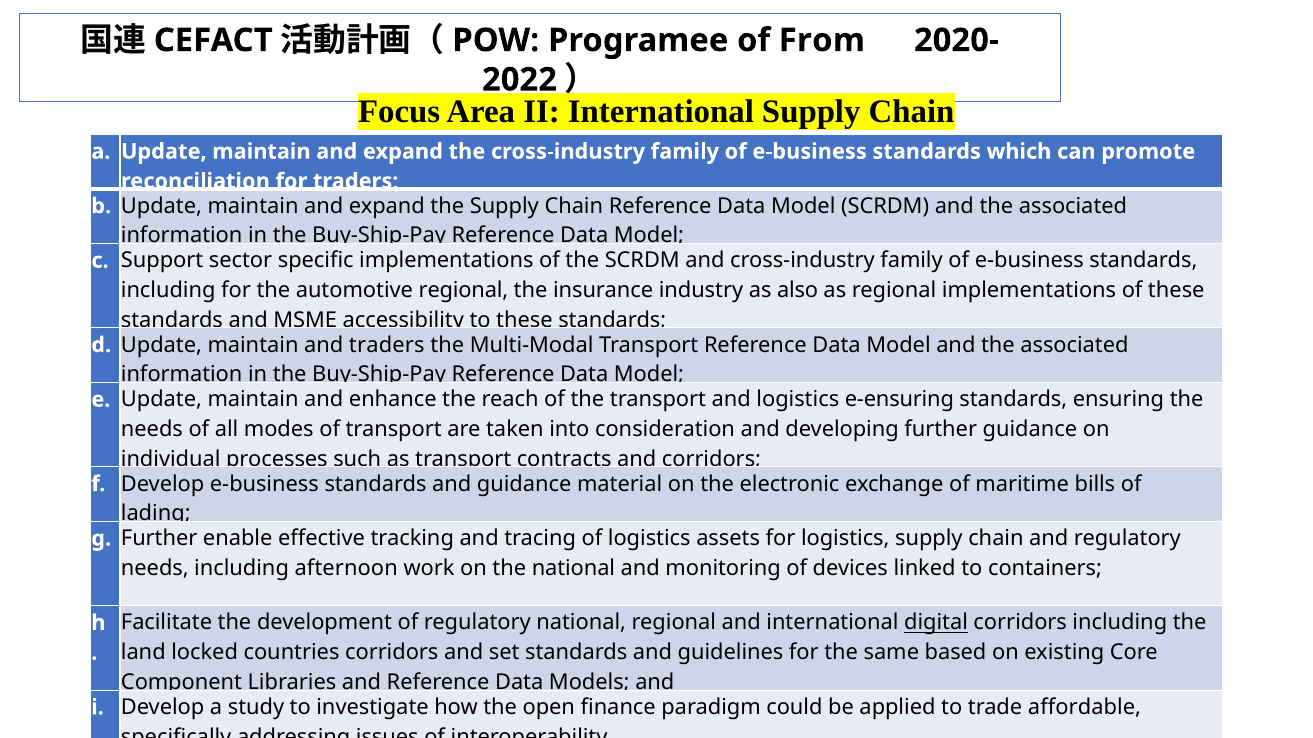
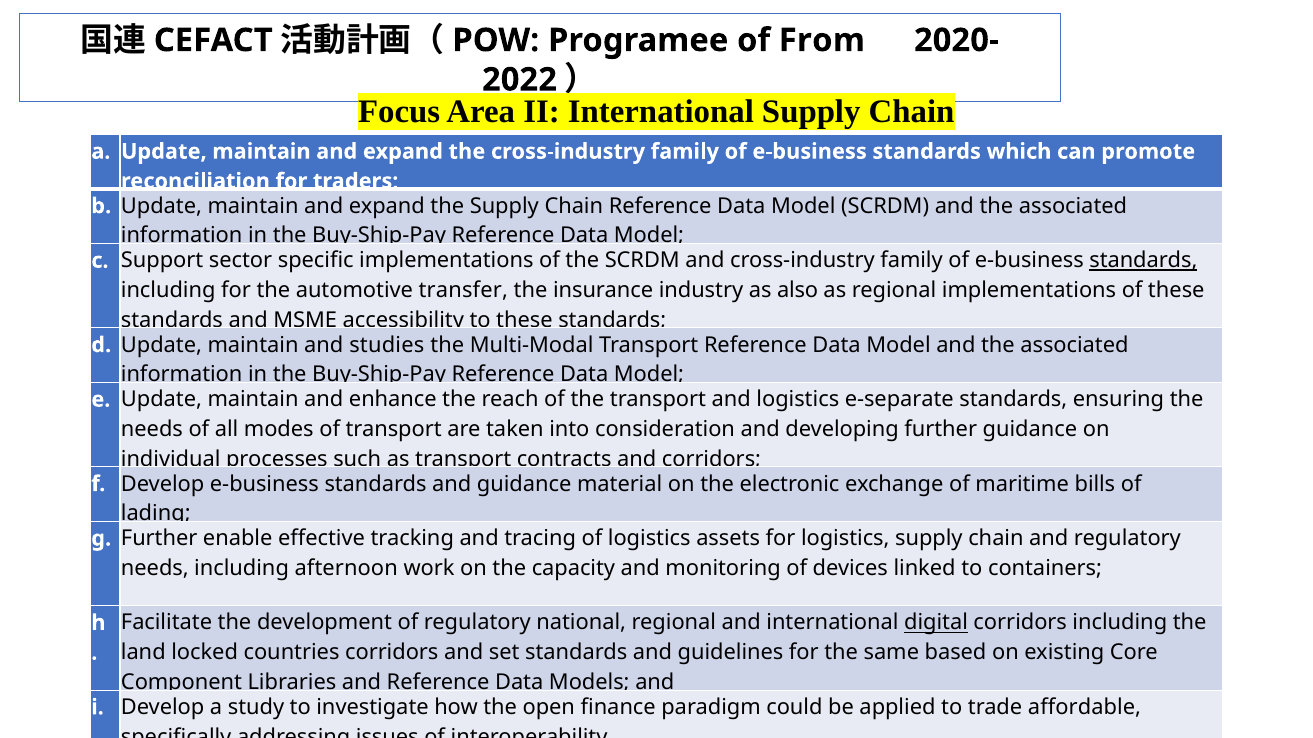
standards at (1143, 261) underline: none -> present
automotive regional: regional -> transfer
and traders: traders -> studies
e-ensuring: e-ensuring -> e-separate
the national: national -> capacity
